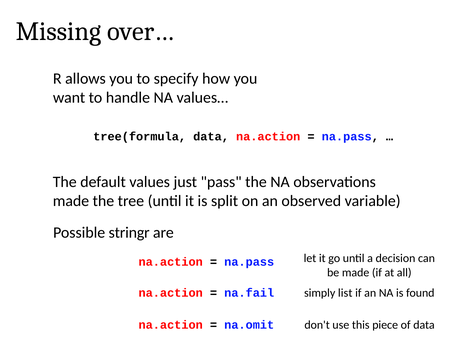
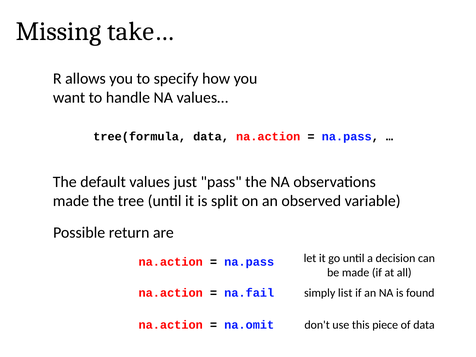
over…: over… -> take…
stringr: stringr -> return
